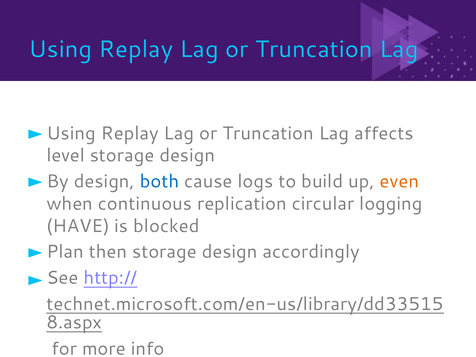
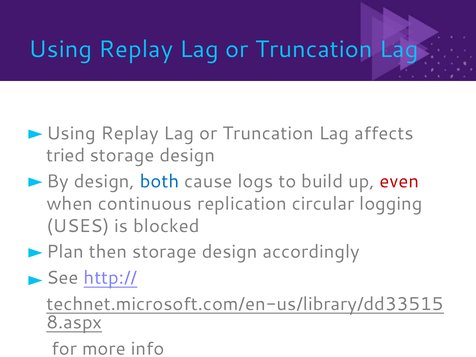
level: level -> tried
even colour: orange -> red
HAVE: HAVE -> USES
